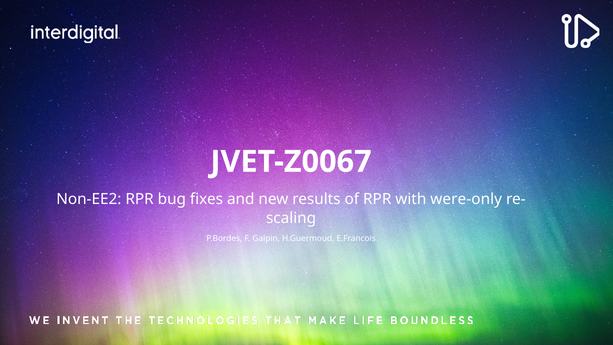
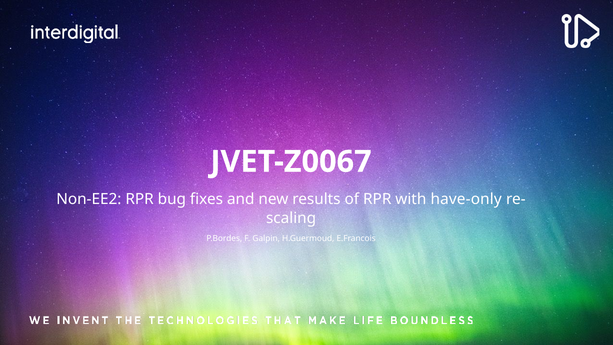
were-only: were-only -> have-only
